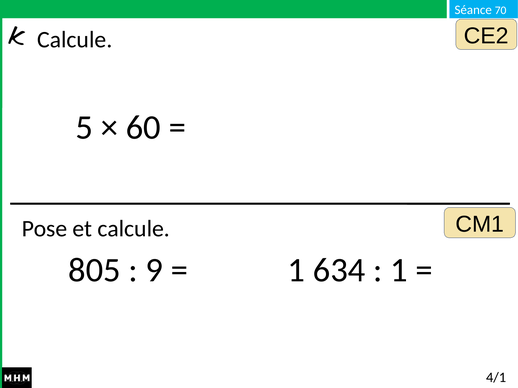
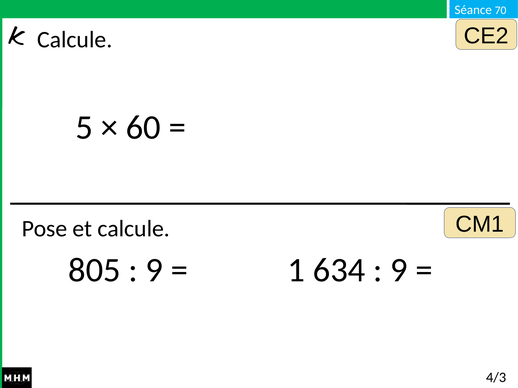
1 at (399, 270): 1 -> 9
4/1: 4/1 -> 4/3
